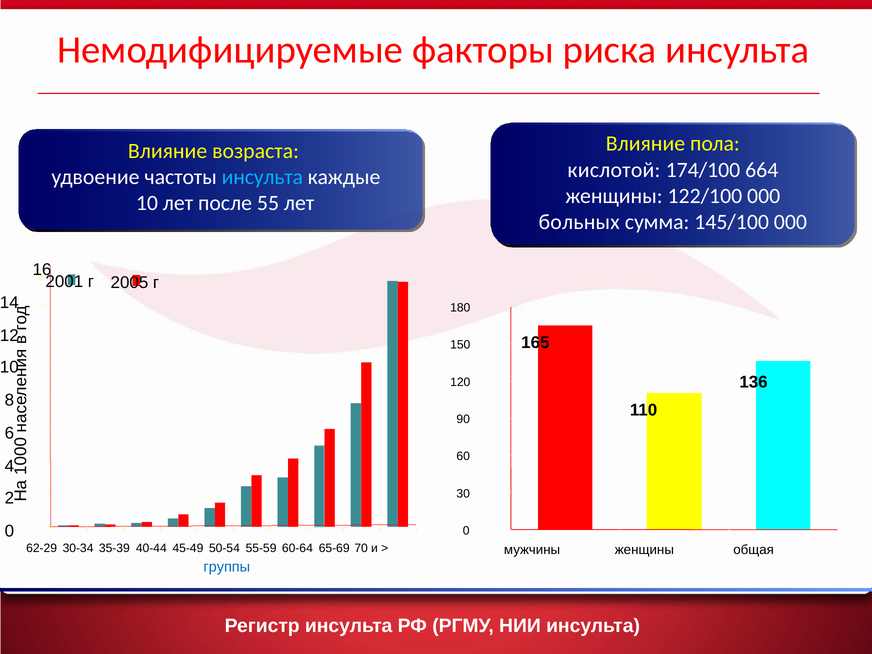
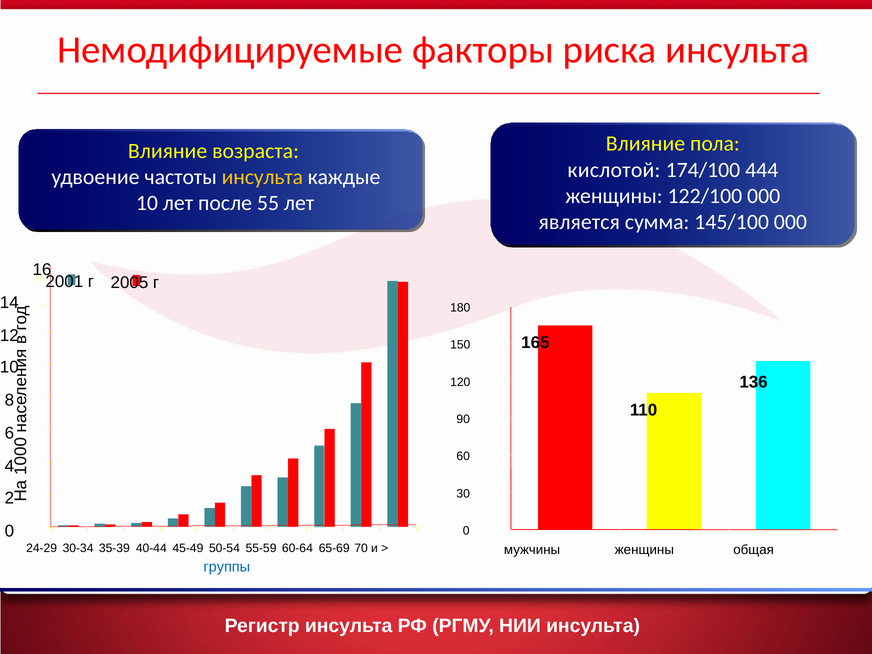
664: 664 -> 444
инсульта at (262, 177) colour: light blue -> yellow
больных: больных -> является
62-29: 62-29 -> 24-29
